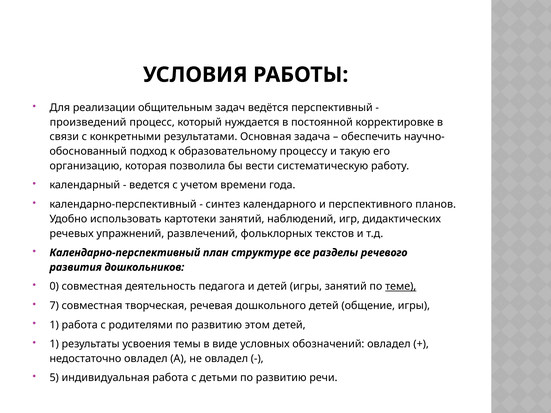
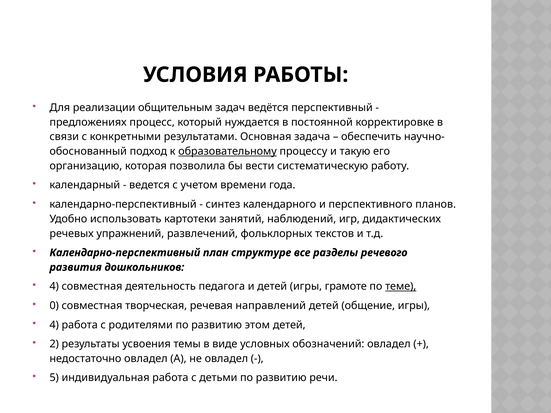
произведений: произведений -> предложениях
образовательному underline: none -> present
0 at (54, 287): 0 -> 4
игры занятий: занятий -> грамоте
7: 7 -> 0
дошкольного: дошкольного -> направлений
1 at (54, 325): 1 -> 4
1 at (54, 344): 1 -> 2
